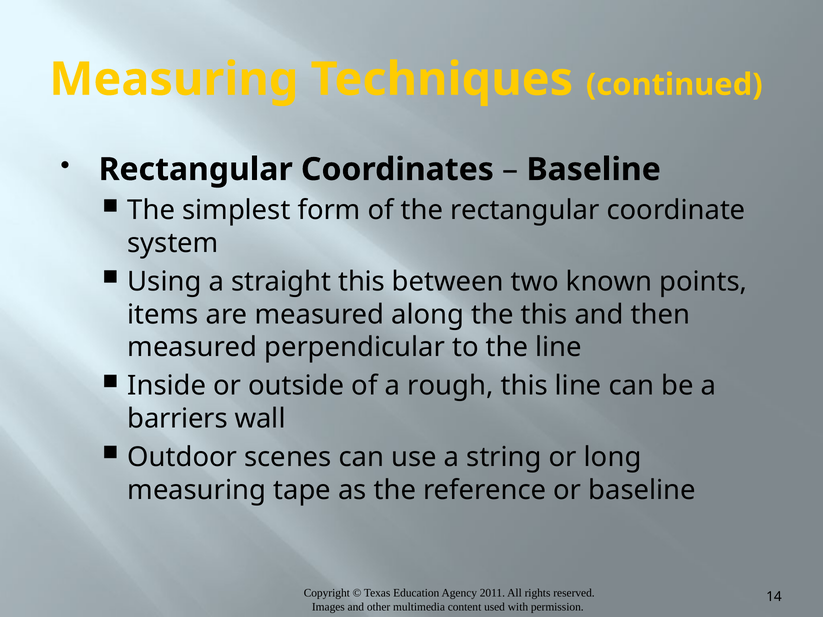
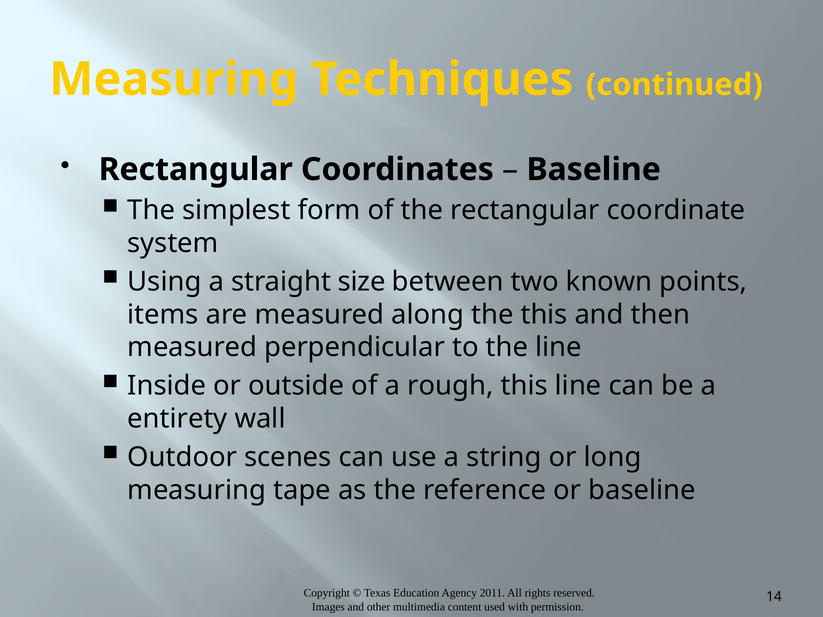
straight this: this -> size
barriers: barriers -> entirety
